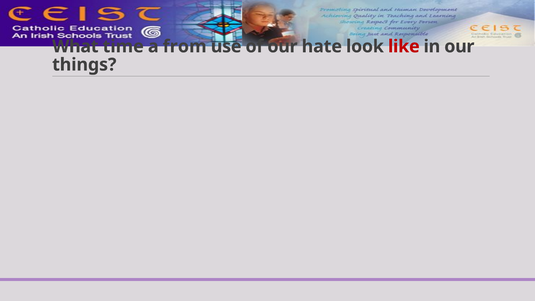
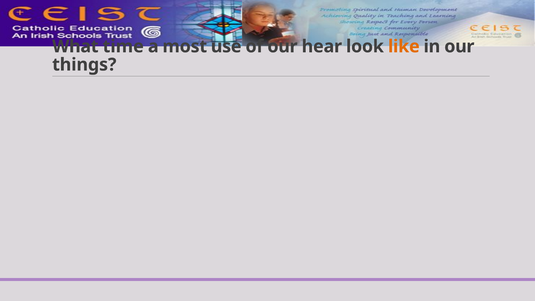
from: from -> most
hate: hate -> hear
like colour: red -> orange
